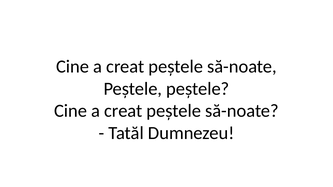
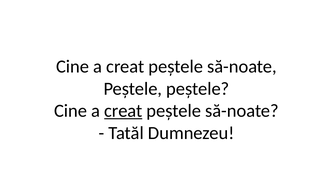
creat at (123, 111) underline: none -> present
